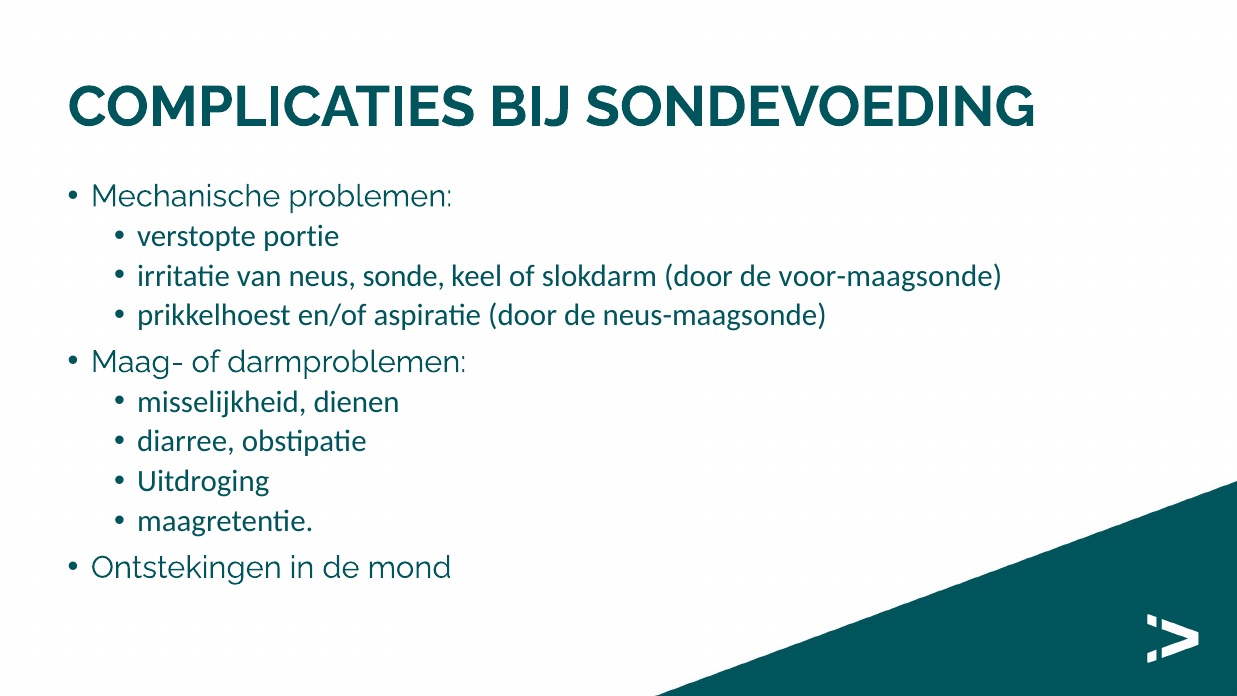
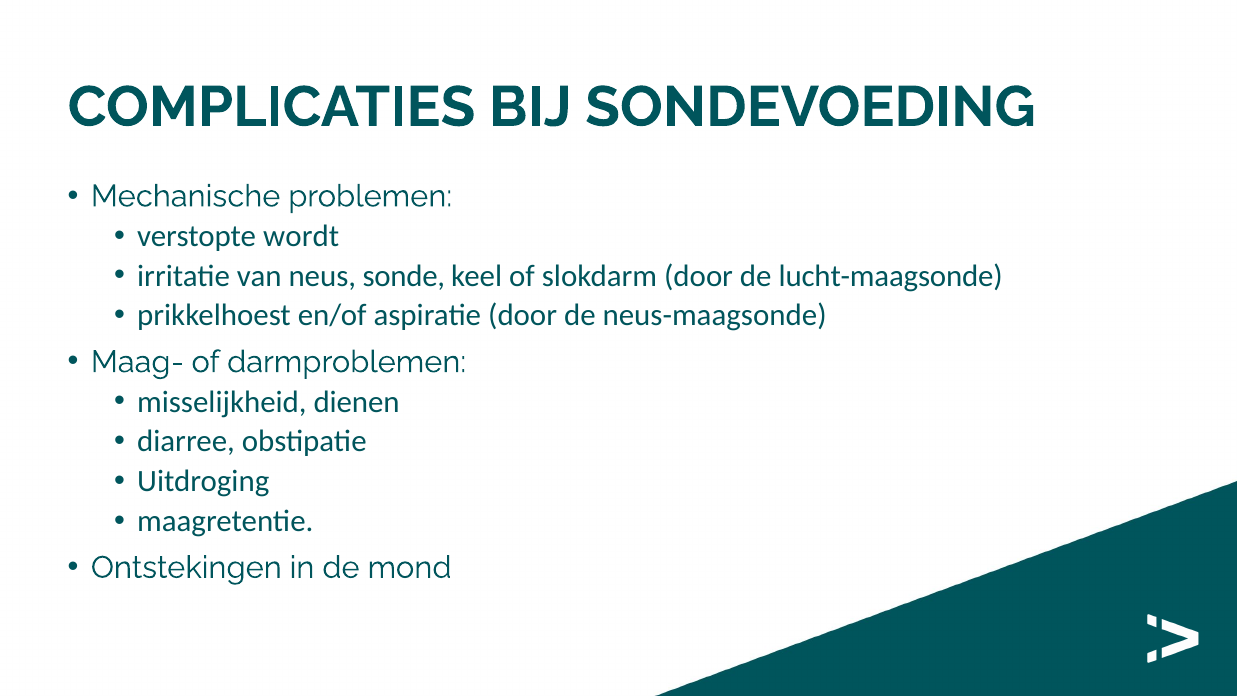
portie: portie -> wordt
voor-maagsonde: voor-maagsonde -> lucht-maagsonde
